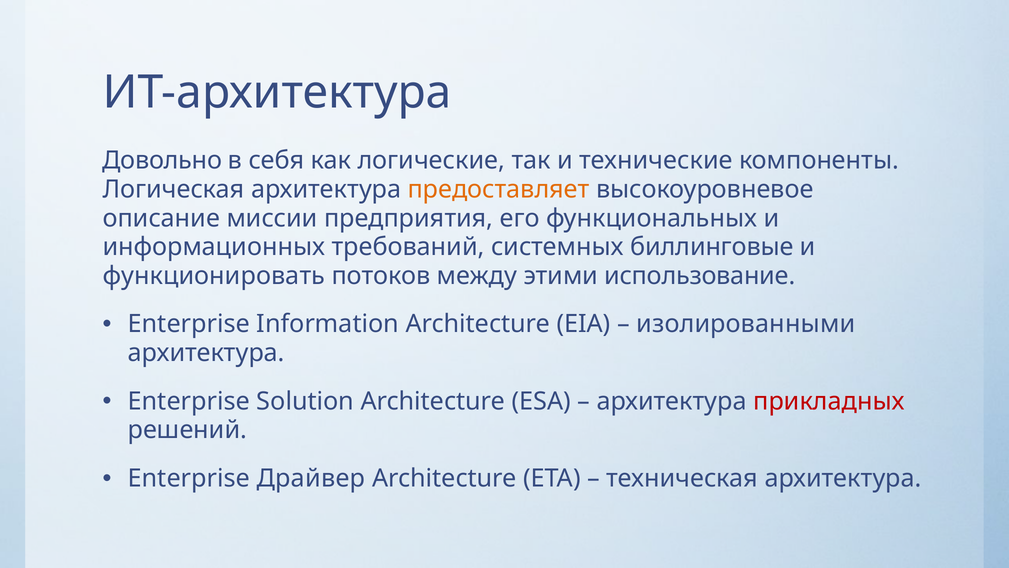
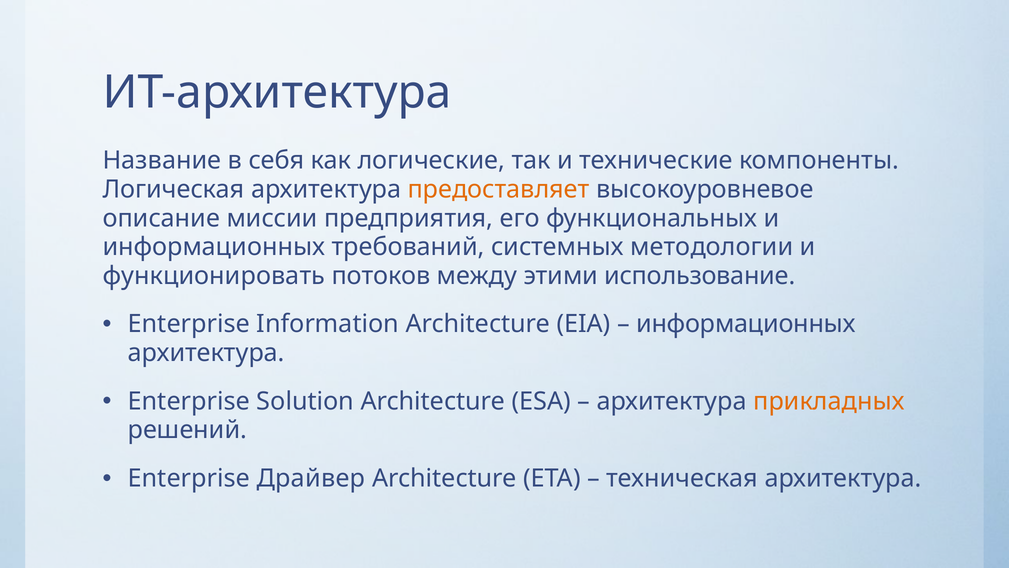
Довольно: Довольно -> Название
биллинговые: биллинговые -> методологии
изолированными at (746, 324): изолированными -> информационных
прикладных colour: red -> orange
